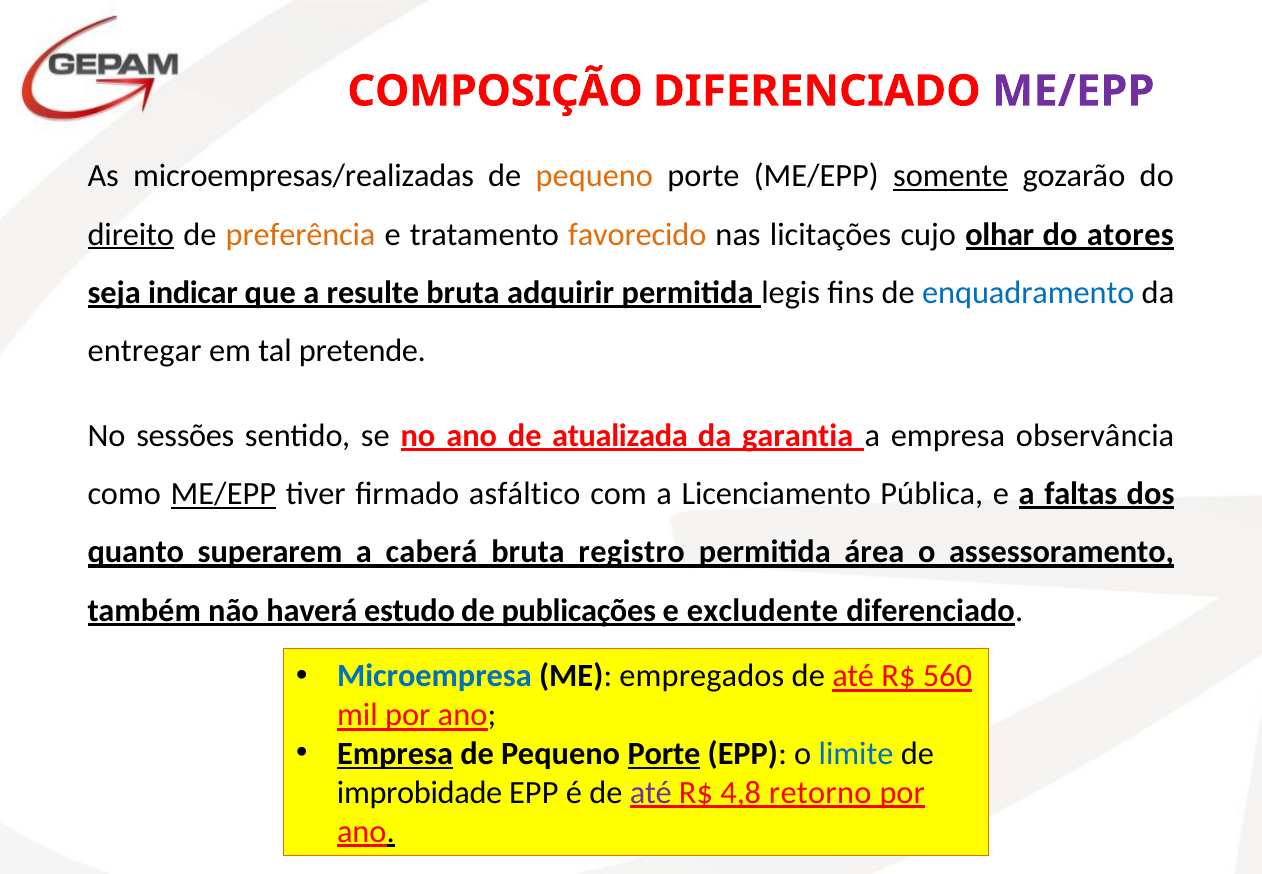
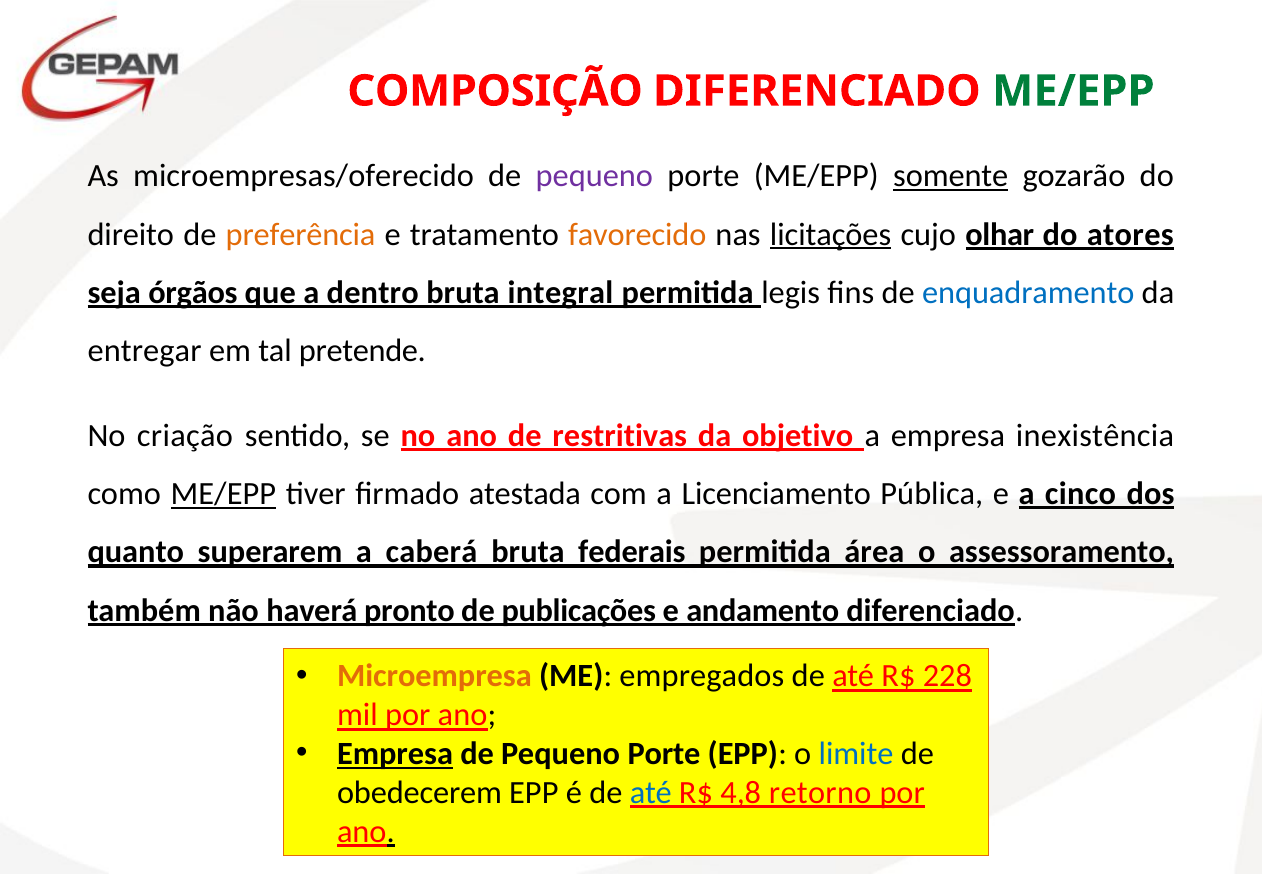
ME/EPP at (1073, 91) colour: purple -> green
microempresas/realizadas: microempresas/realizadas -> microempresas/oferecido
pequeno at (594, 176) colour: orange -> purple
direito underline: present -> none
licitações underline: none -> present
indicar: indicar -> órgãos
resulte: resulte -> dentro
adquirir: adquirir -> integral
sessões: sessões -> criação
atualizada: atualizada -> restritivas
garantia: garantia -> objetivo
observância: observância -> inexistência
asfáltico: asfáltico -> atestada
faltas: faltas -> cinco
registro: registro -> federais
estudo: estudo -> pronto
excludente: excludente -> andamento
Microempresa colour: blue -> orange
560: 560 -> 228
Porte at (664, 754) underline: present -> none
improbidade: improbidade -> obedecerem
até at (651, 793) colour: purple -> blue
